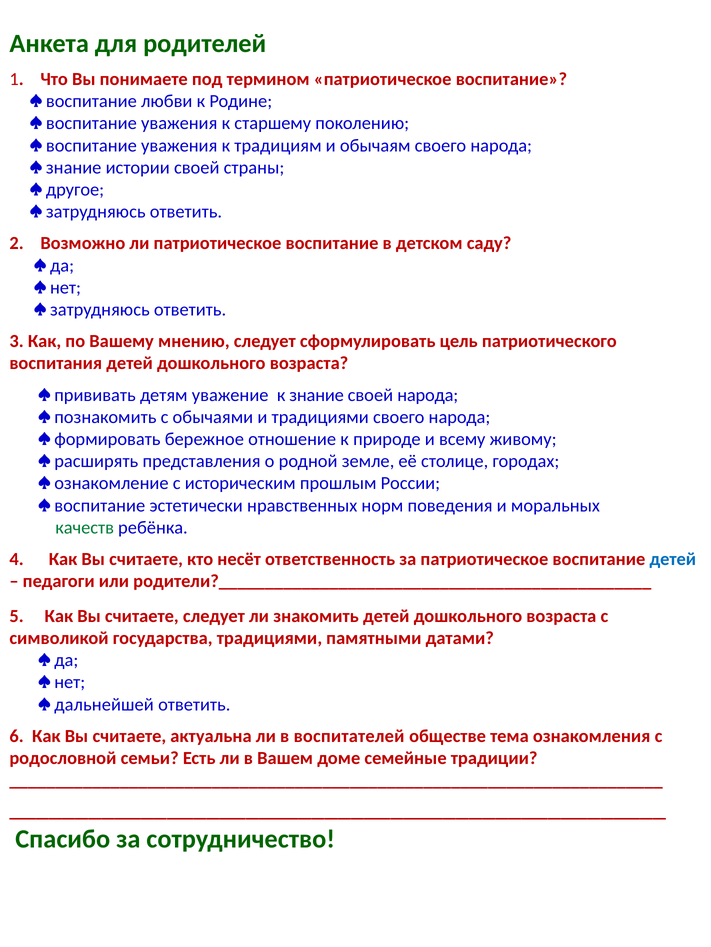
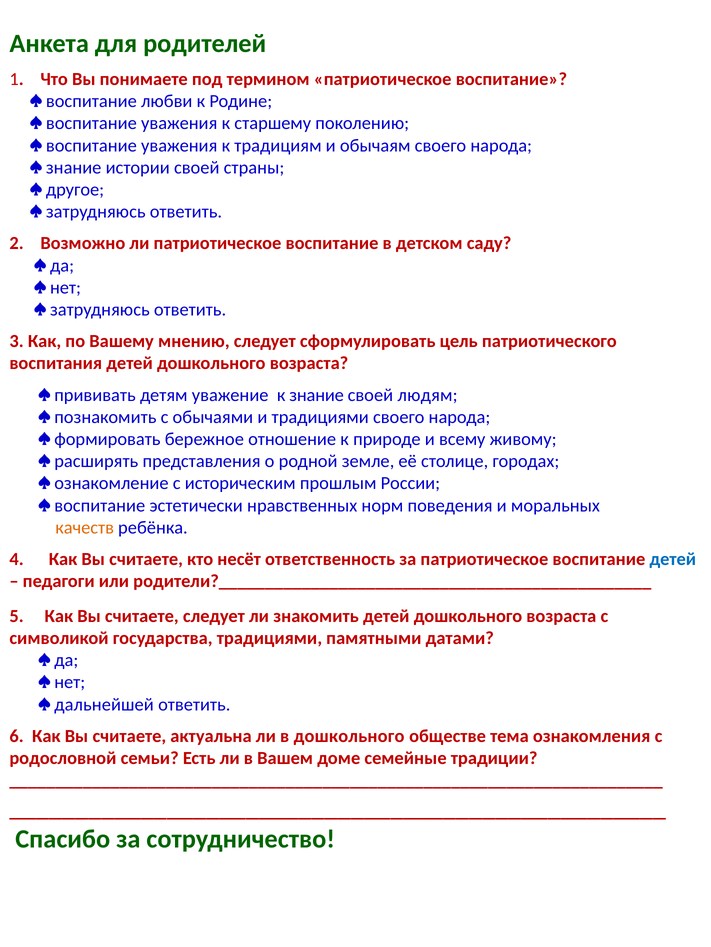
своей народа: народа -> людям
качеств colour: green -> orange
в воспитателей: воспитателей -> дошкольного
